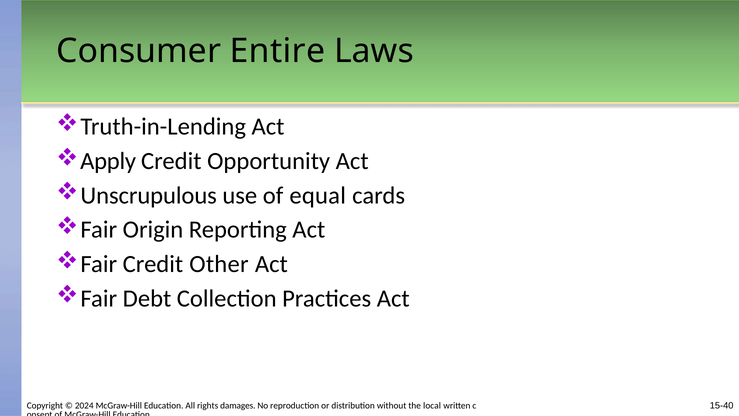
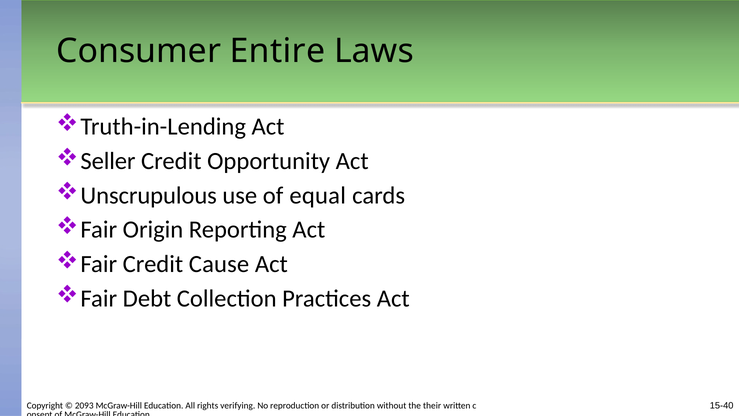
Apply: Apply -> Seller
Other: Other -> Cause
2024: 2024 -> 2093
damages: damages -> verifying
local: local -> their
